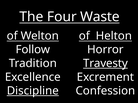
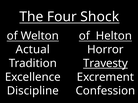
Waste: Waste -> Shock
Follow: Follow -> Actual
Discipline underline: present -> none
